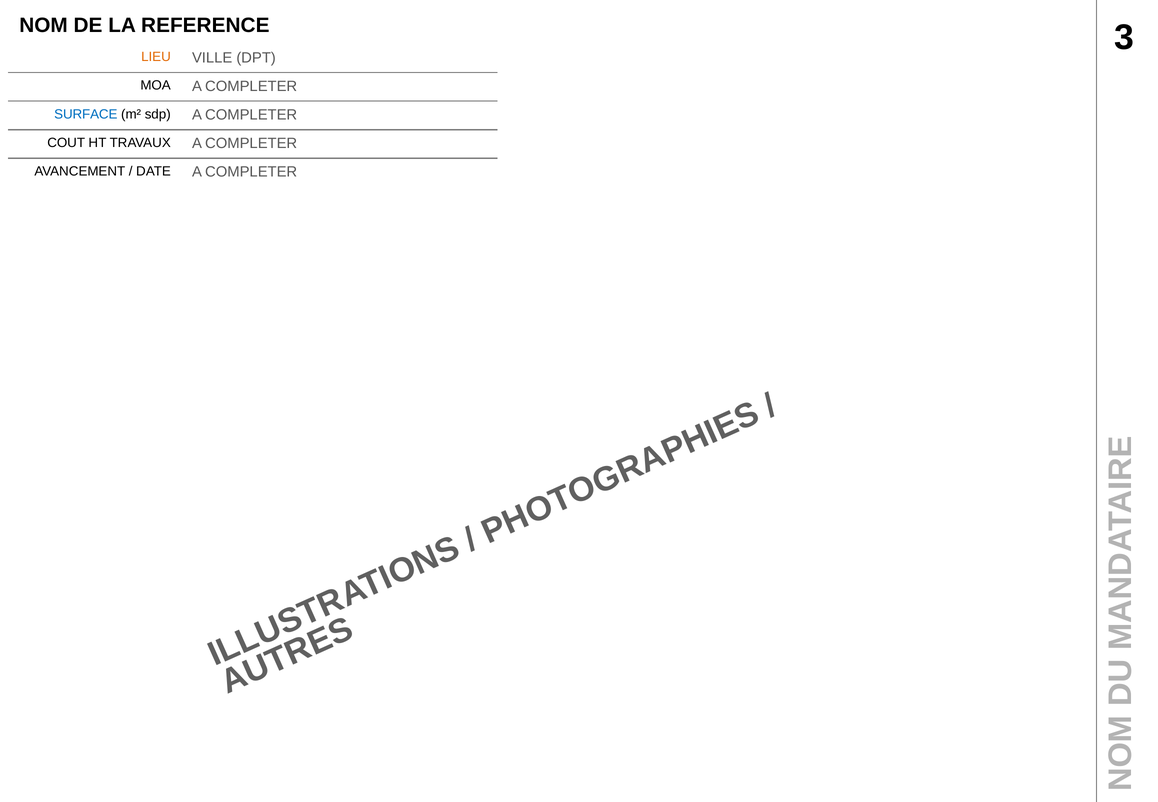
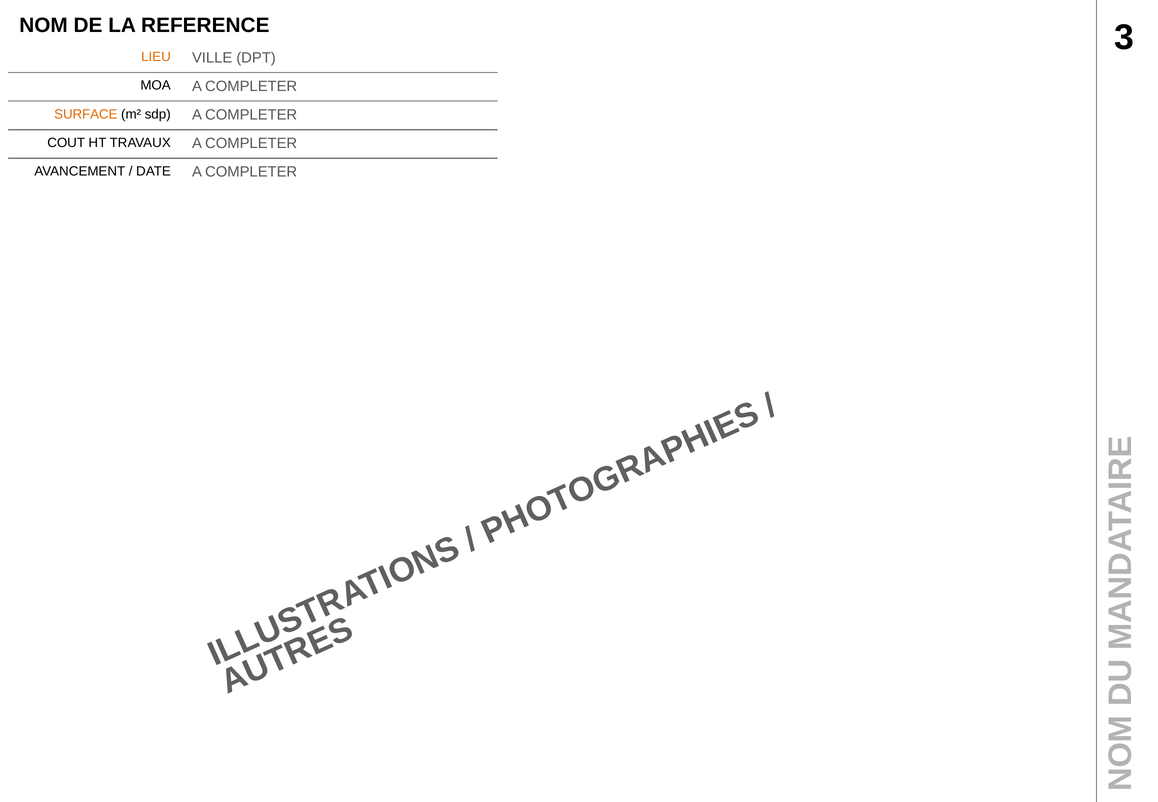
SURFACE colour: blue -> orange
